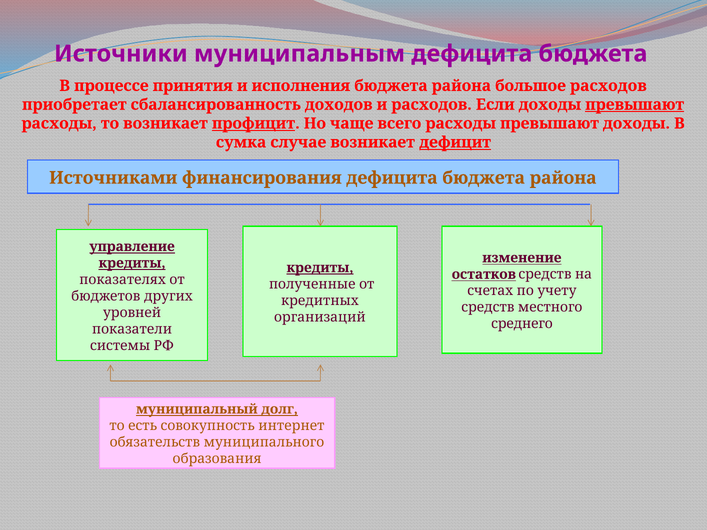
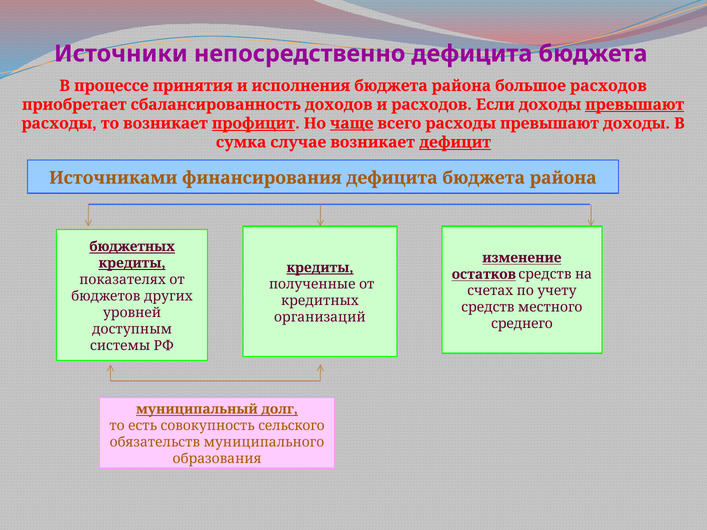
муниципальным: муниципальным -> непосредственно
чаще underline: none -> present
управление: управление -> бюджетных
показатели: показатели -> доступным
интернет: интернет -> сельского
